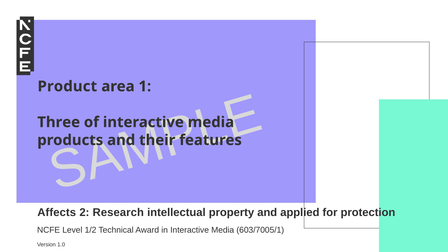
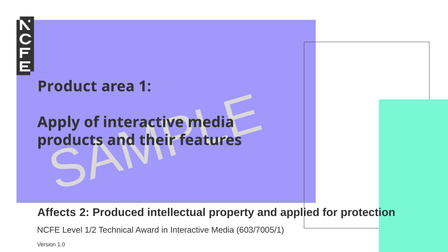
Three: Three -> Apply
Research: Research -> Produced
